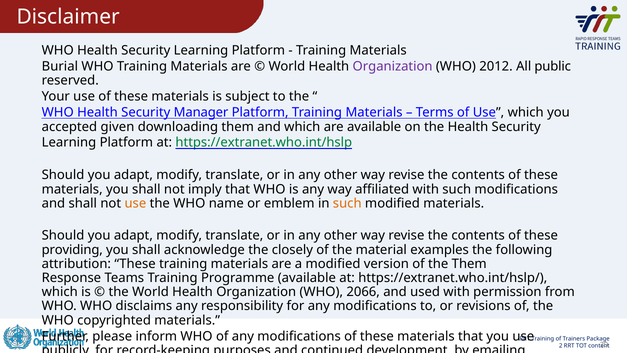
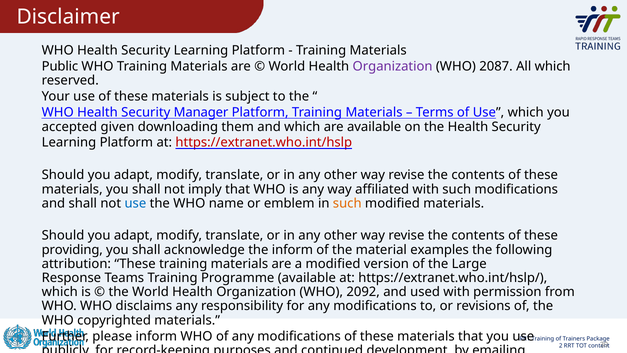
Burial: Burial -> Public
2012: 2012 -> 2087
All public: public -> which
https://extranet.who.int/hslp colour: green -> red
use at (135, 203) colour: orange -> blue
the closely: closely -> inform
the Them: Them -> Large
2066: 2066 -> 2092
